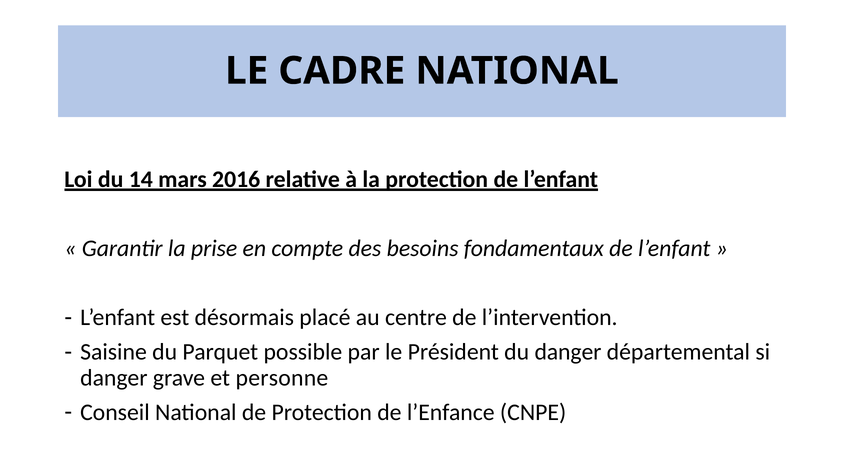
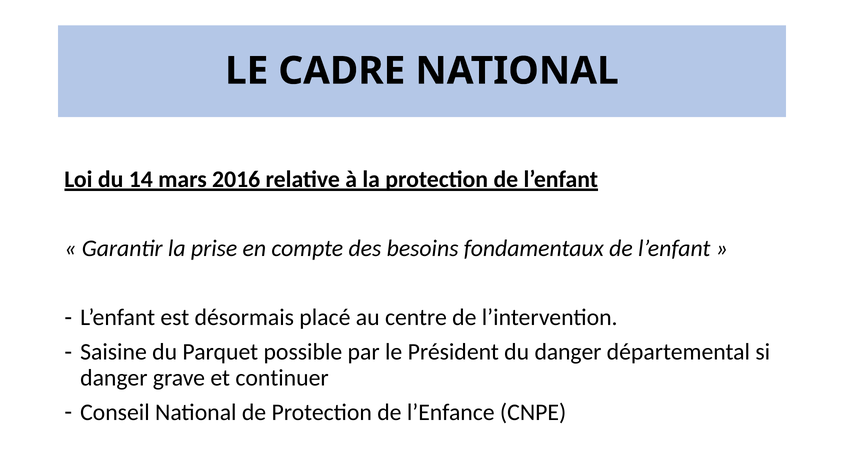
personne: personne -> continuer
